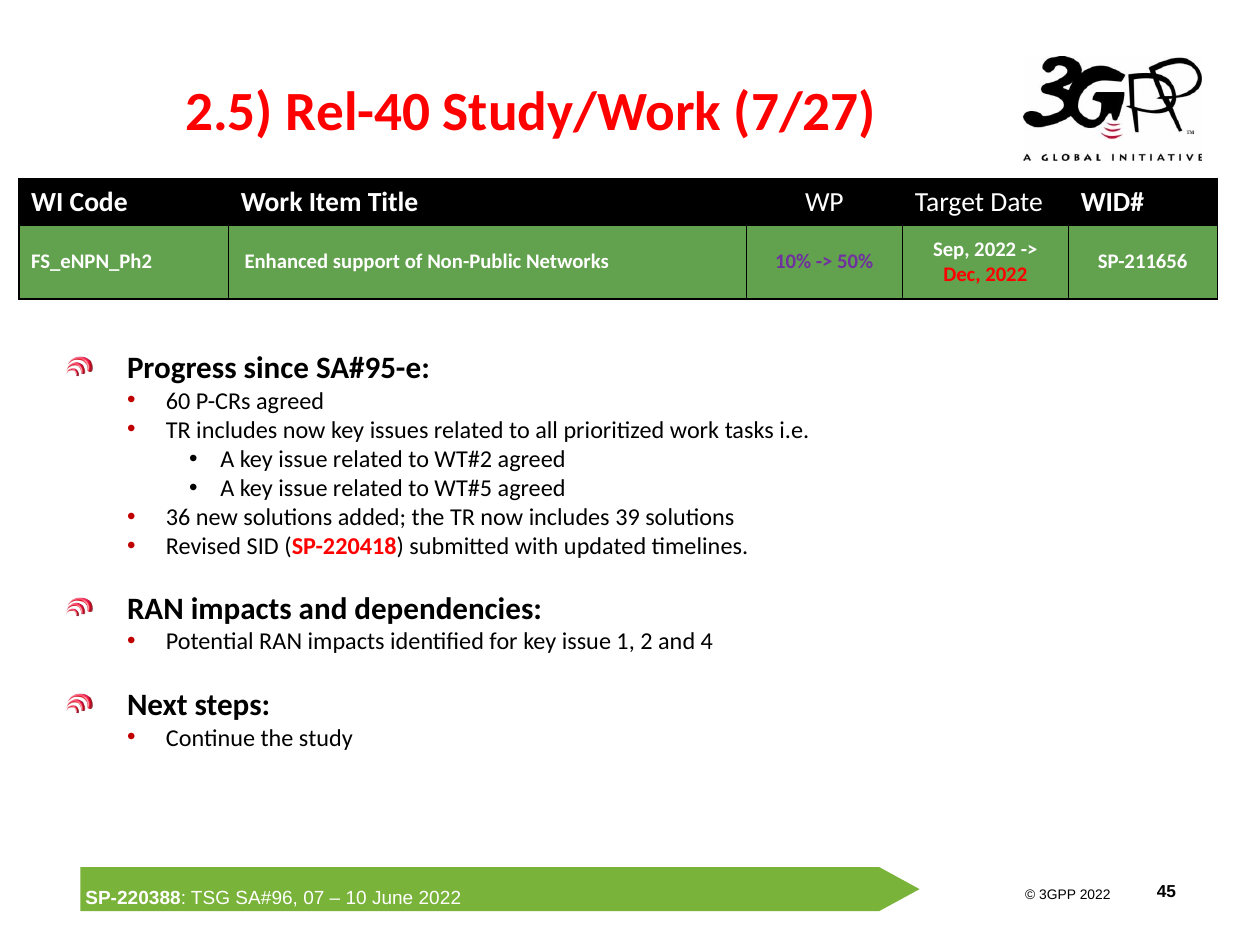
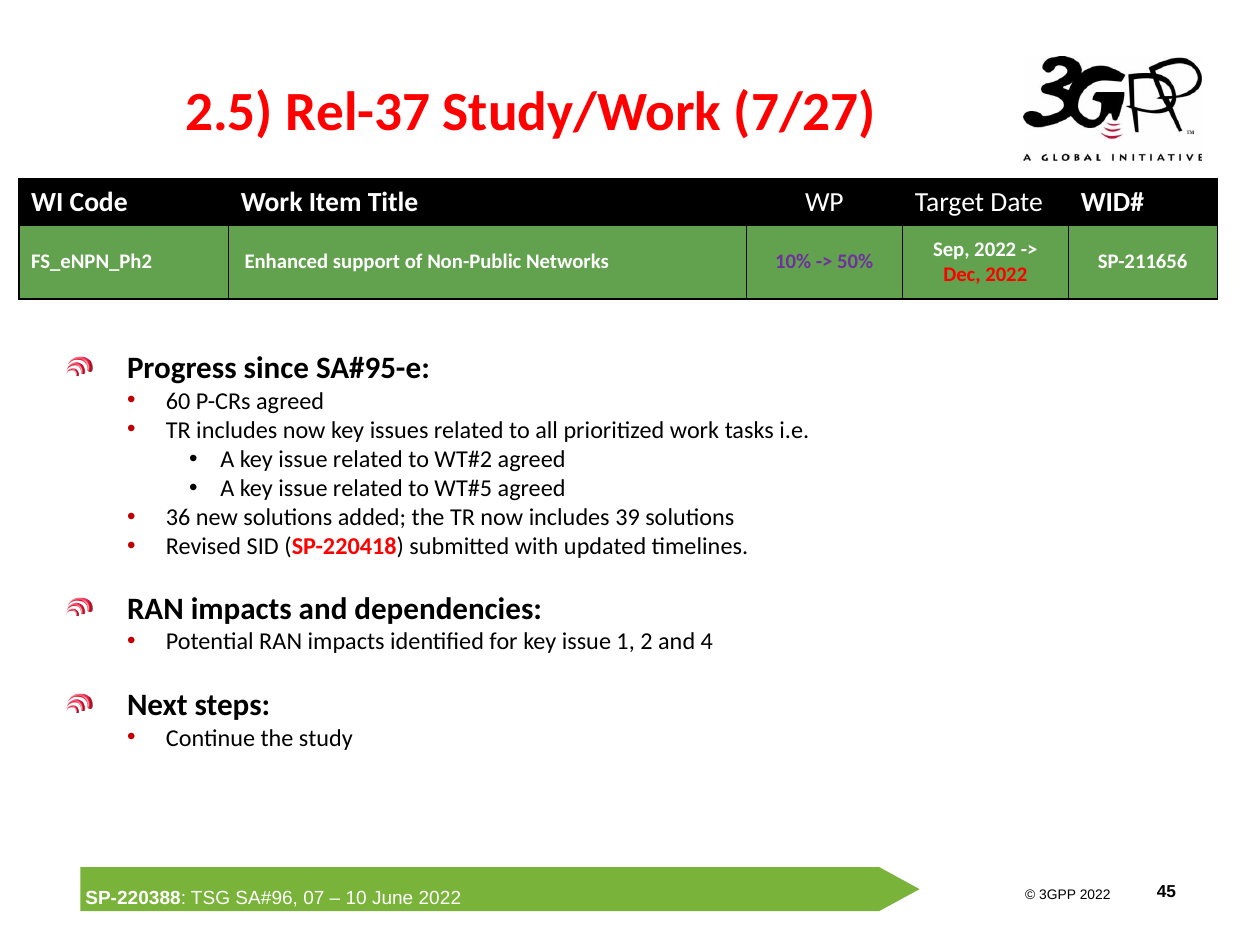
Rel-40: Rel-40 -> Rel-37
